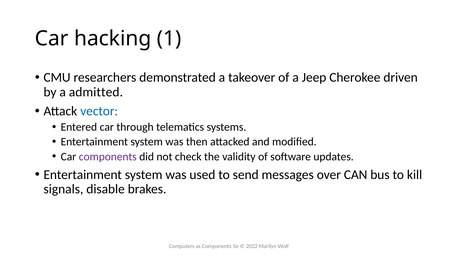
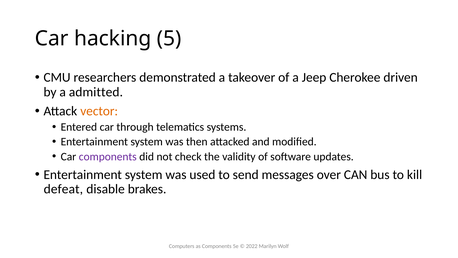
1: 1 -> 5
vector colour: blue -> orange
signals: signals -> defeat
